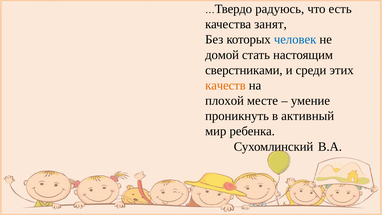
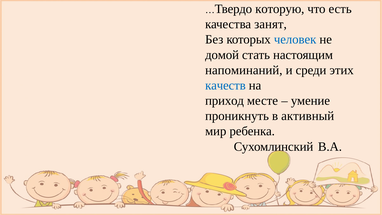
радуюсь: радуюсь -> которую
сверстниками: сверстниками -> напоминаний
качеств colour: orange -> blue
плохой: плохой -> приход
